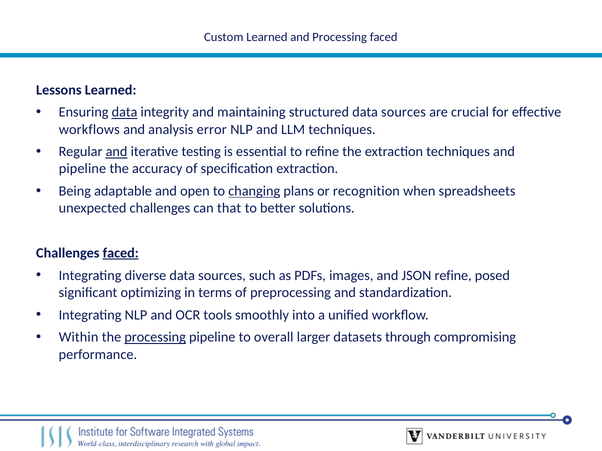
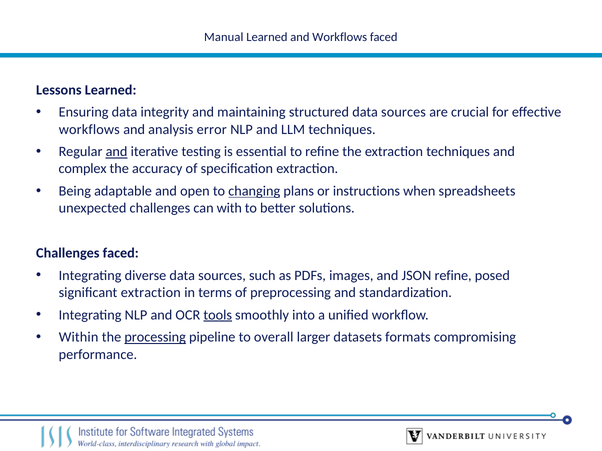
Custom: Custom -> Manual
and Processing: Processing -> Workflows
data at (125, 112) underline: present -> none
pipeline at (82, 169): pipeline -> complex
recognition: recognition -> instructions
that: that -> with
faced at (121, 253) underline: present -> none
significant optimizing: optimizing -> extraction
tools underline: none -> present
through: through -> formats
